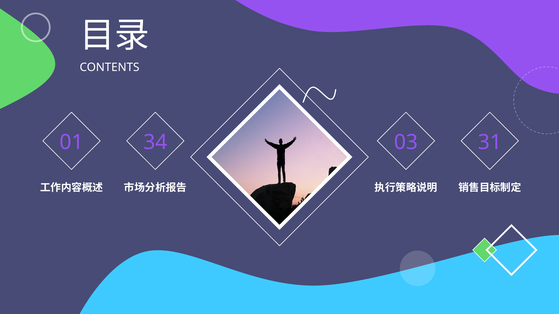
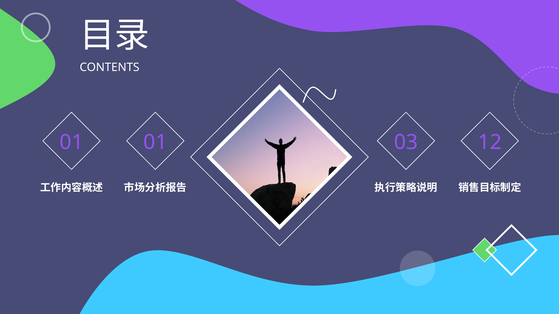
01 34: 34 -> 01
31: 31 -> 12
